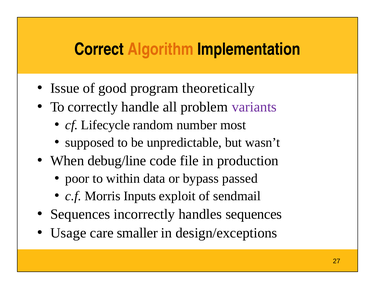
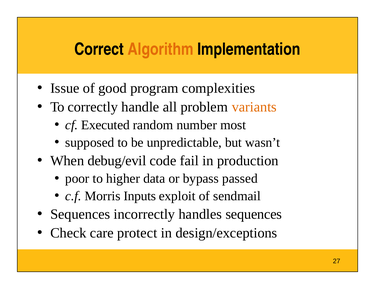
theoretically: theoretically -> complexities
variants colour: purple -> orange
Lifecycle: Lifecycle -> Executed
debug/line: debug/line -> debug/evil
file: file -> fail
within: within -> higher
Usage: Usage -> Check
smaller: smaller -> protect
